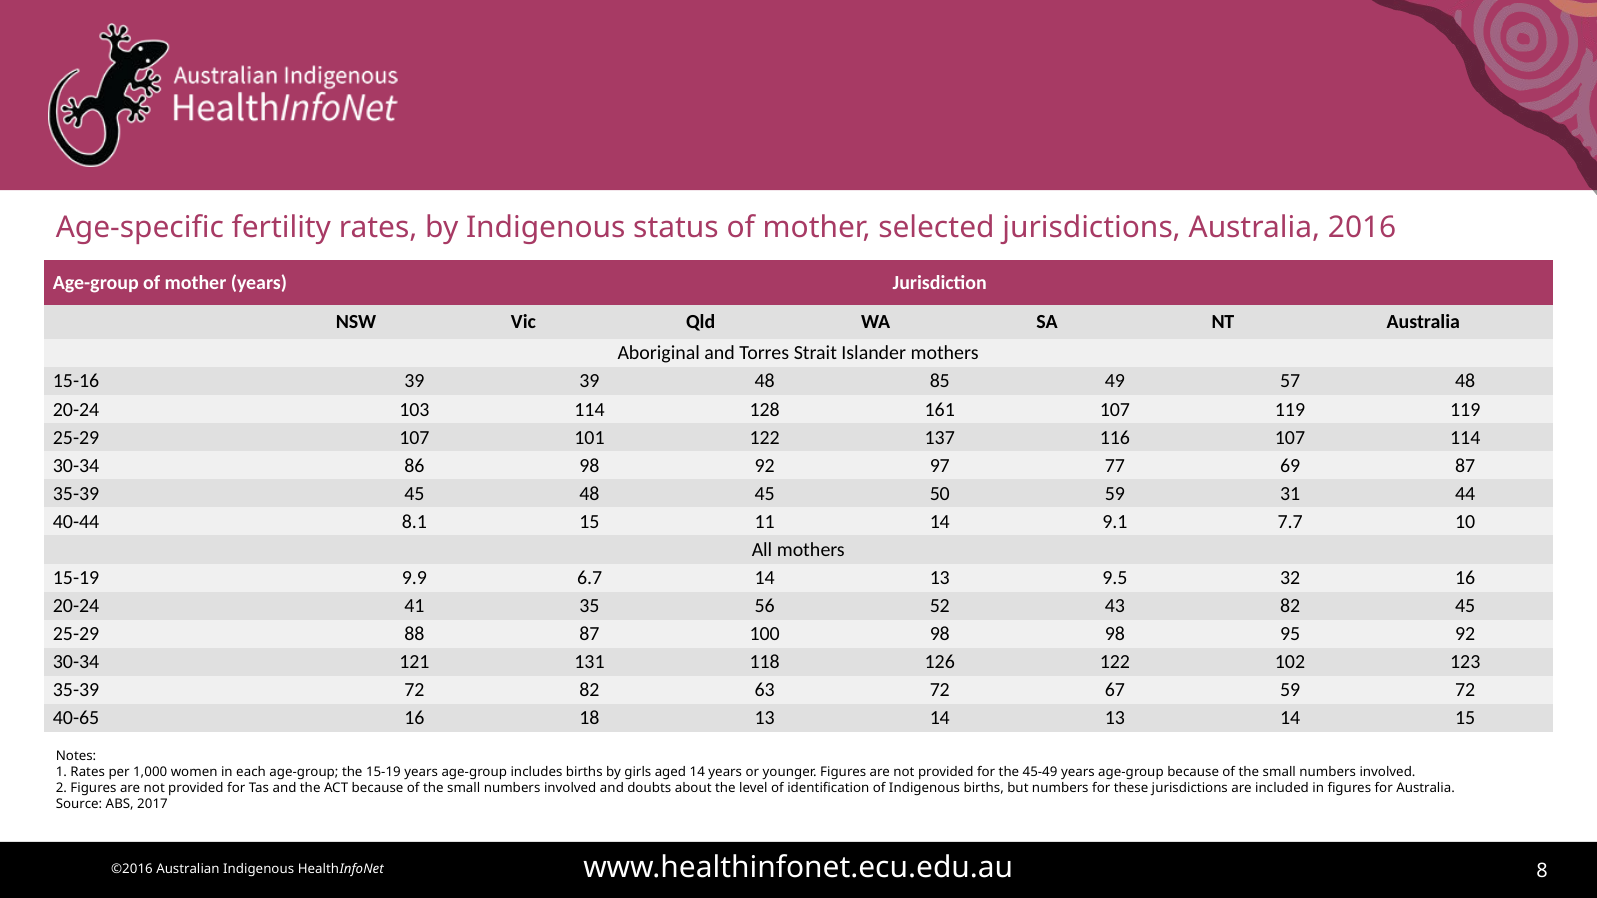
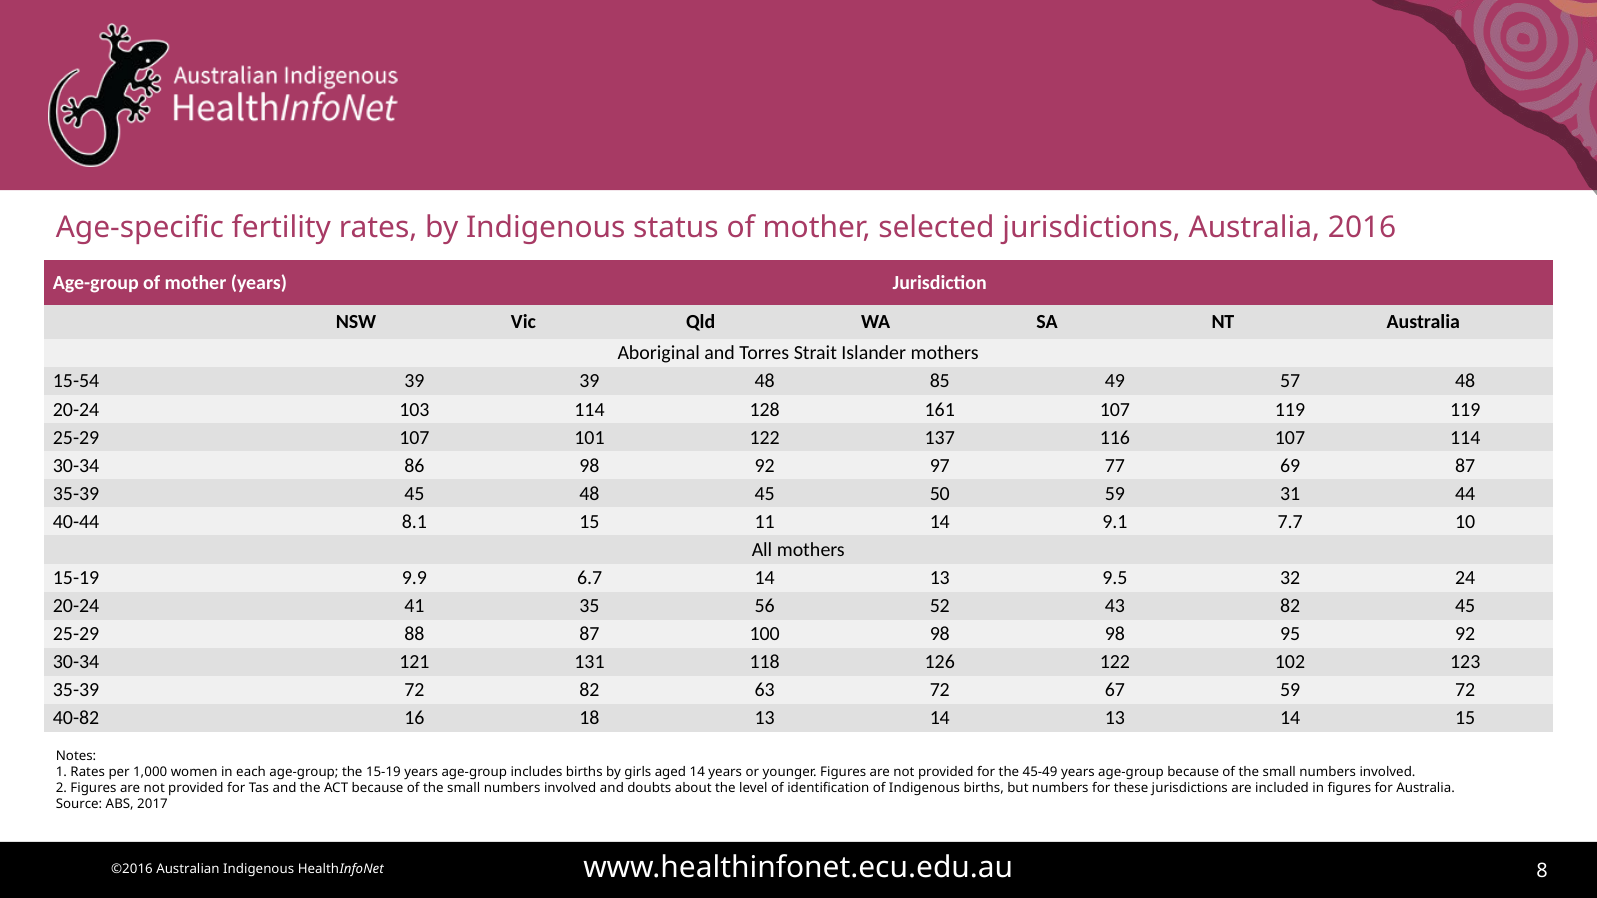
15-16: 15-16 -> 15-54
32 16: 16 -> 24
40-65: 40-65 -> 40-82
